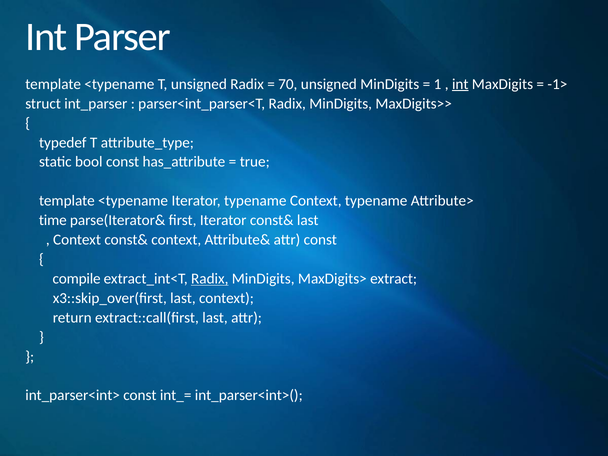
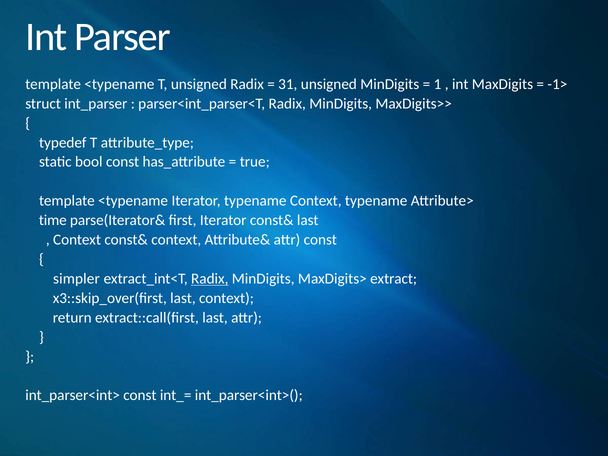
70: 70 -> 31
int at (460, 84) underline: present -> none
compile: compile -> simpler
